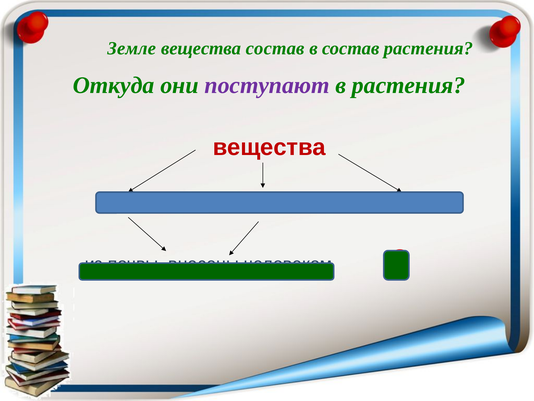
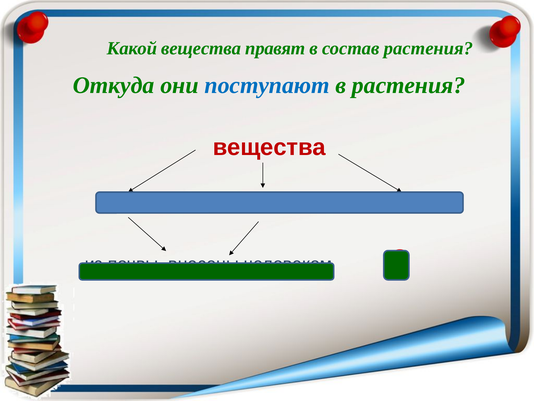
Земле: Земле -> Какой
вещества состав: состав -> правят
поступают colour: purple -> blue
